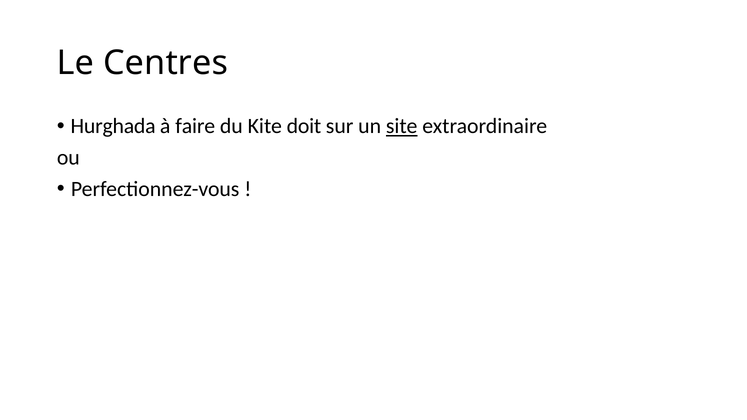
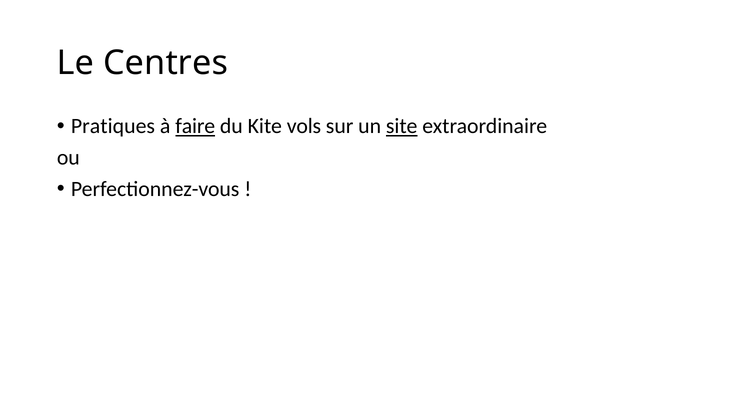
Hurghada: Hurghada -> Pratiques
faire underline: none -> present
doit: doit -> vols
